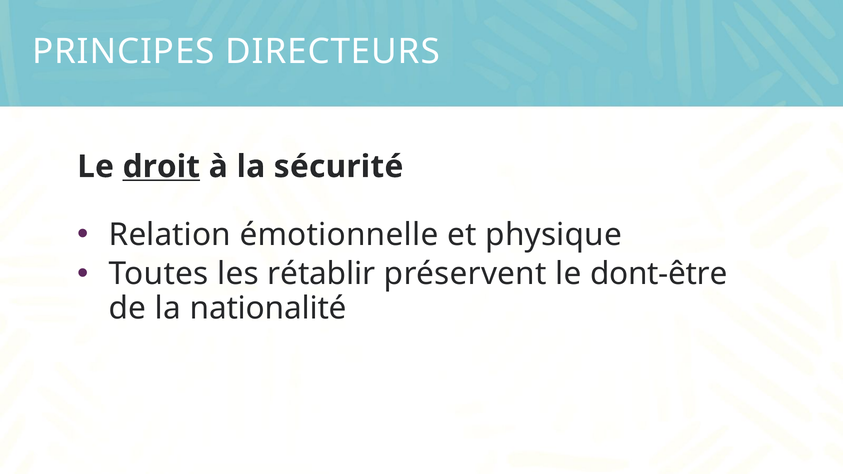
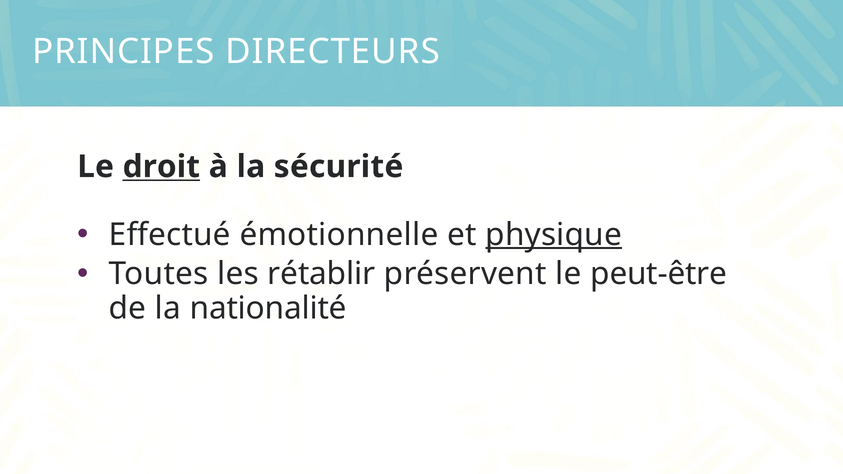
Relation: Relation -> Effectué
physique underline: none -> present
dont-être: dont-être -> peut-être
